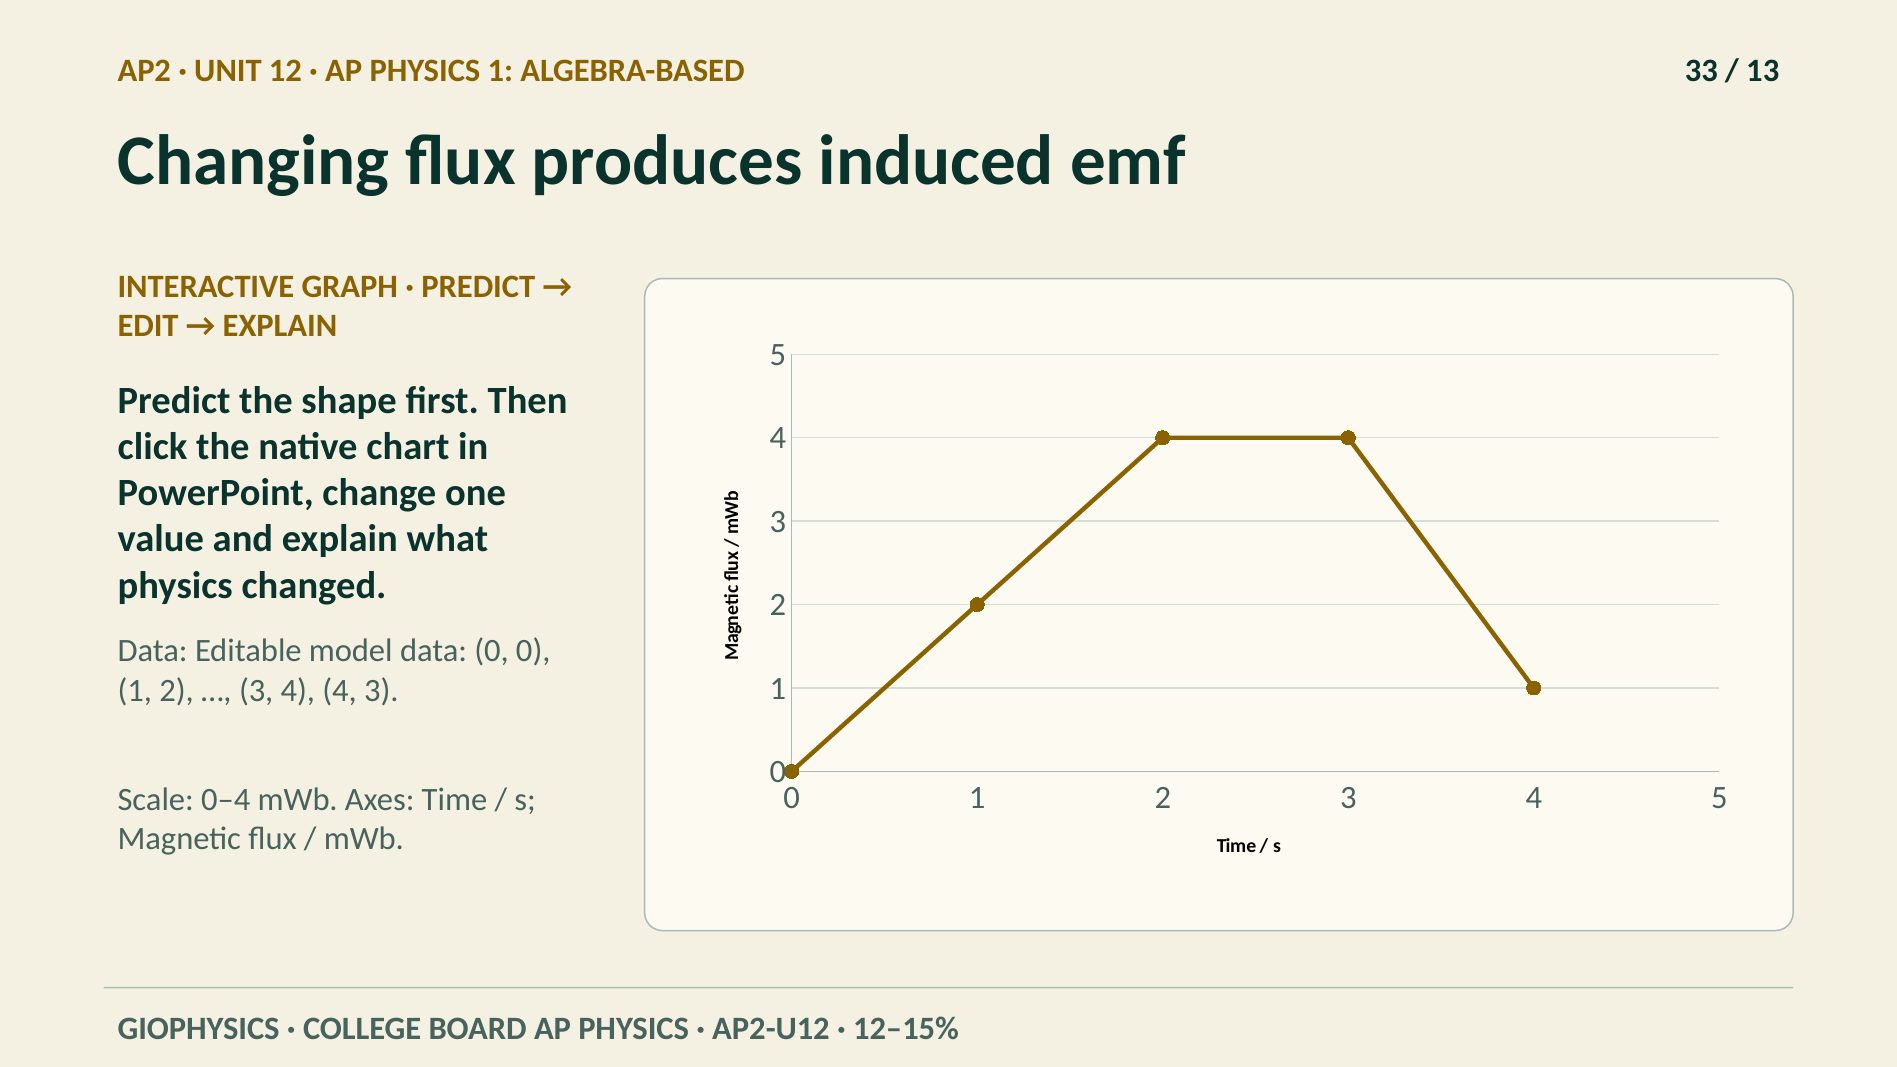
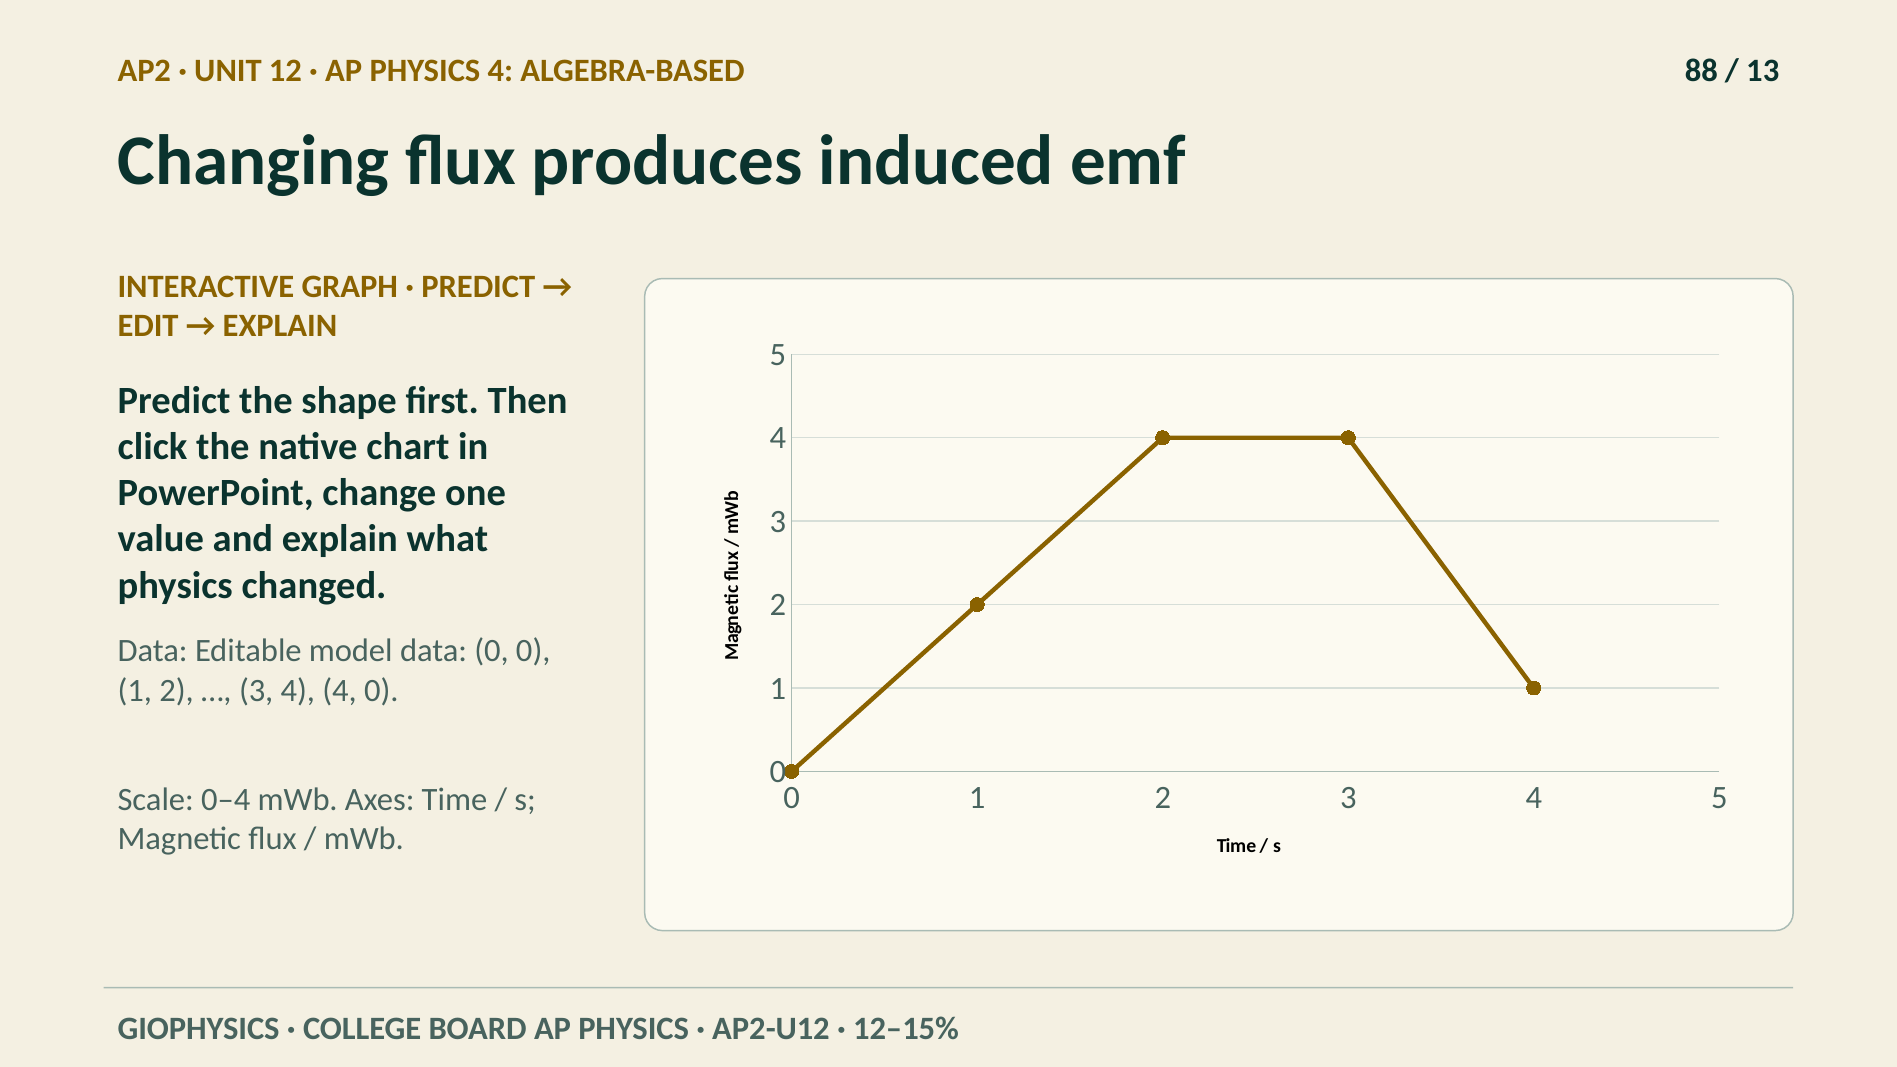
PHYSICS 1: 1 -> 4
33: 33 -> 88
4 3: 3 -> 0
